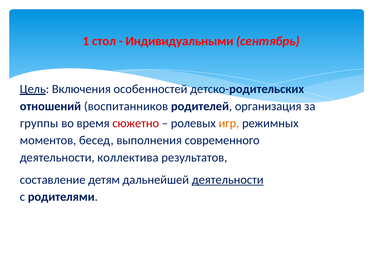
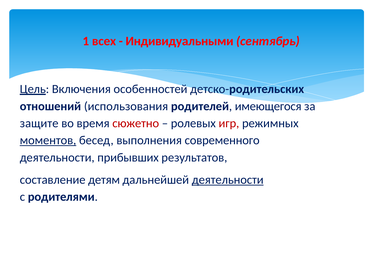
стол: стол -> всех
воспитанников: воспитанников -> использования
организация: организация -> имеющегося
группы: группы -> защите
игр colour: orange -> red
моментов underline: none -> present
коллектива: коллектива -> прибывших
